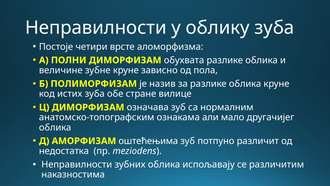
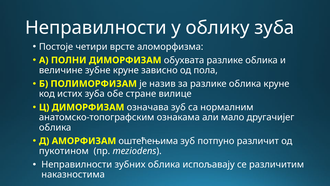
недостатка: недостатка -> пукотином
